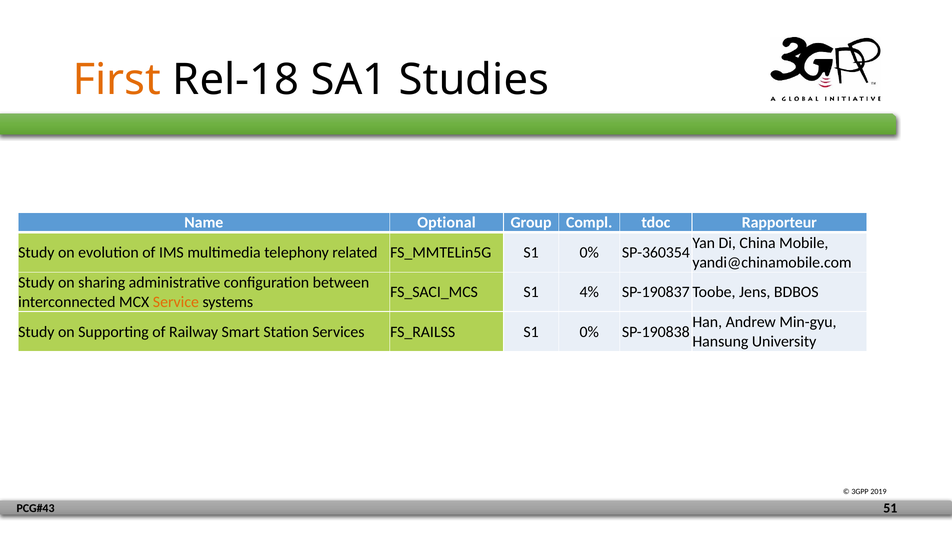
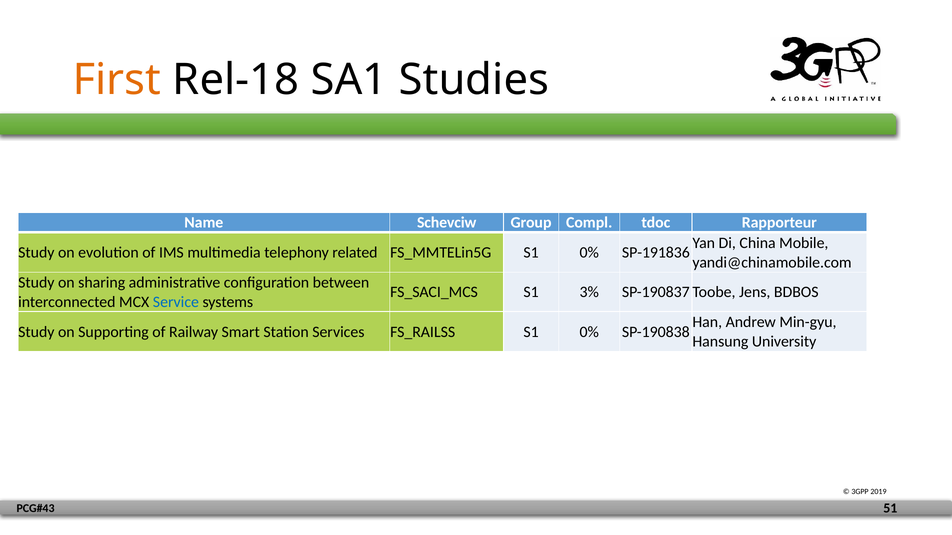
Optional: Optional -> Schevciw
SP-360354: SP-360354 -> SP-191836
4%: 4% -> 3%
Service colour: orange -> blue
